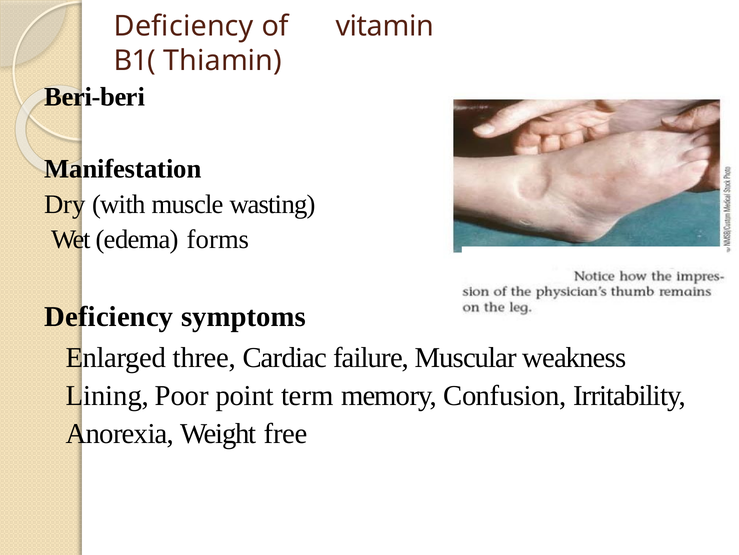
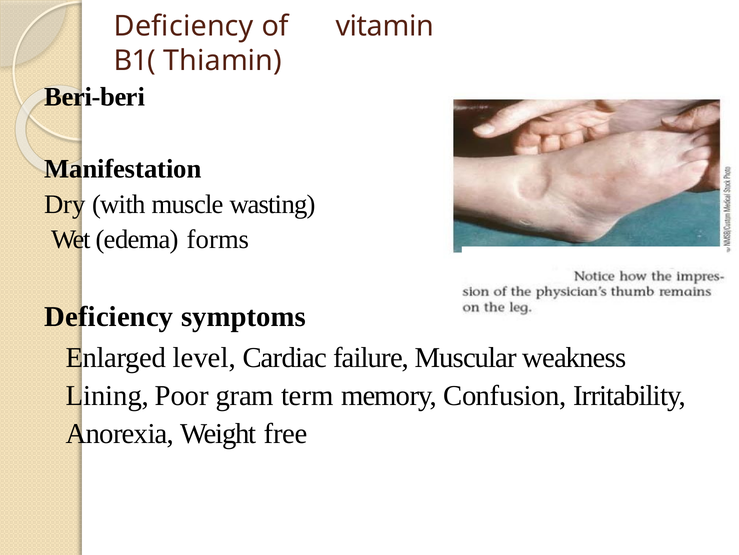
three: three -> level
point: point -> gram
